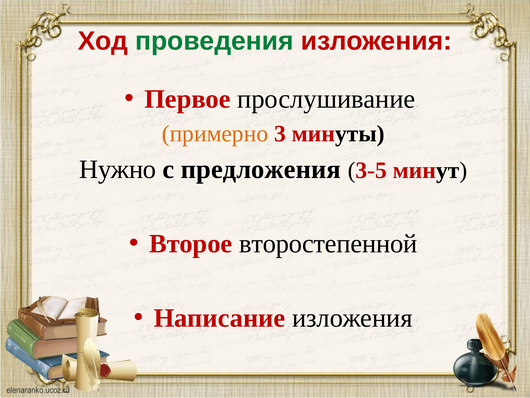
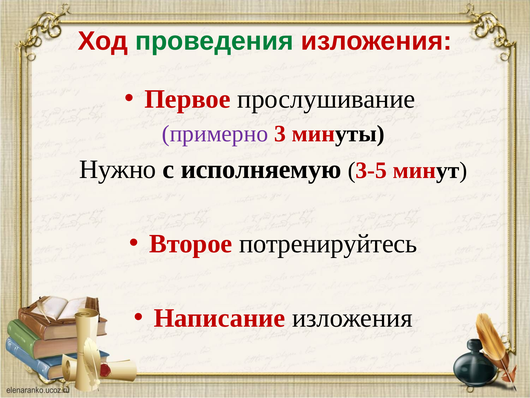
примерно colour: orange -> purple
предложения: предложения -> исполняемую
второстепенной: второстепенной -> потренируйтесь
